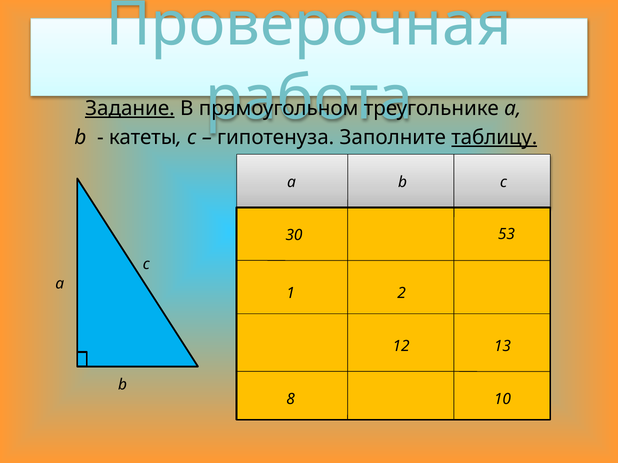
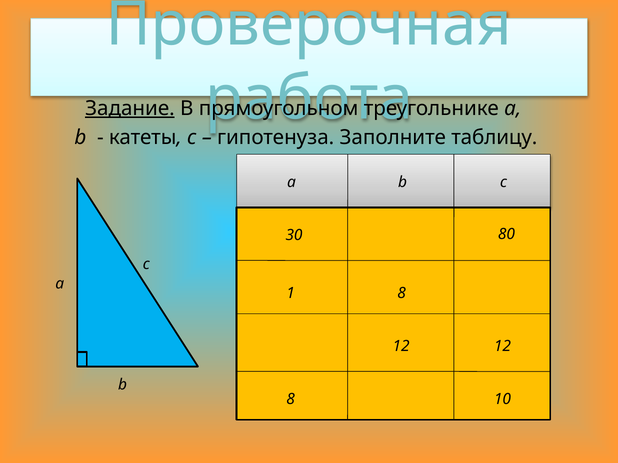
таблицу underline: present -> none
53: 53 -> 80
1 2: 2 -> 8
12 13: 13 -> 12
